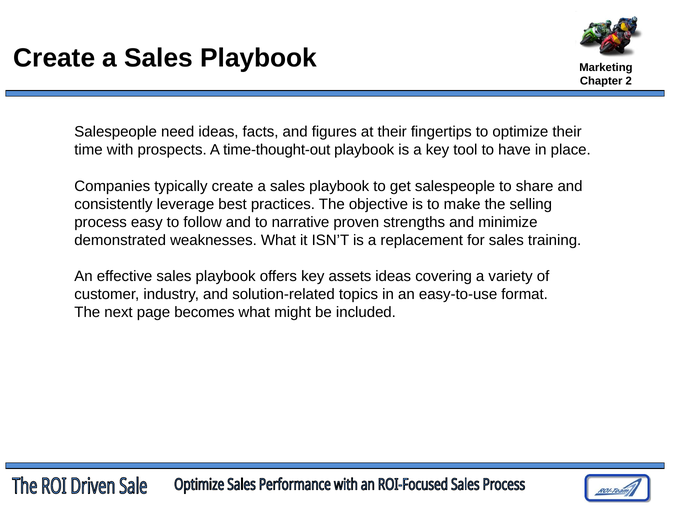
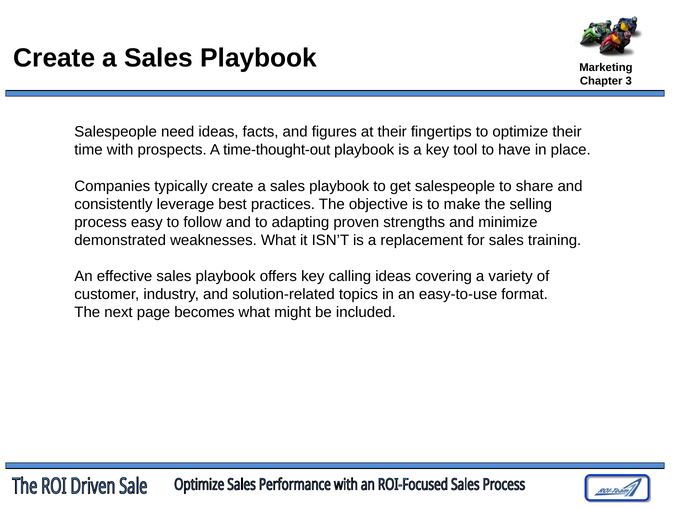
2: 2 -> 3
narrative: narrative -> adapting
assets: assets -> calling
